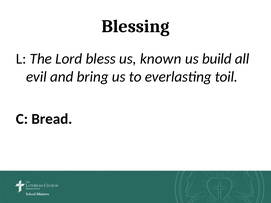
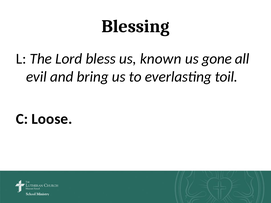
build: build -> gone
Bread: Bread -> Loose
